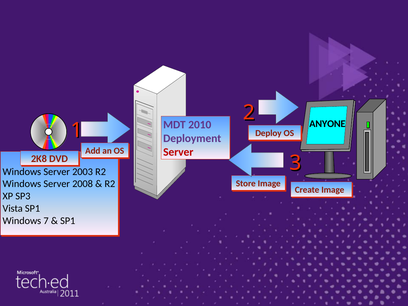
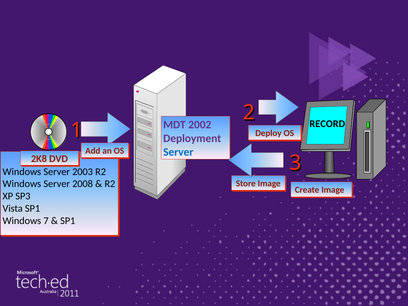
ANYONE: ANYONE -> RECORD
2010: 2010 -> 2002
Server at (178, 152) colour: red -> blue
